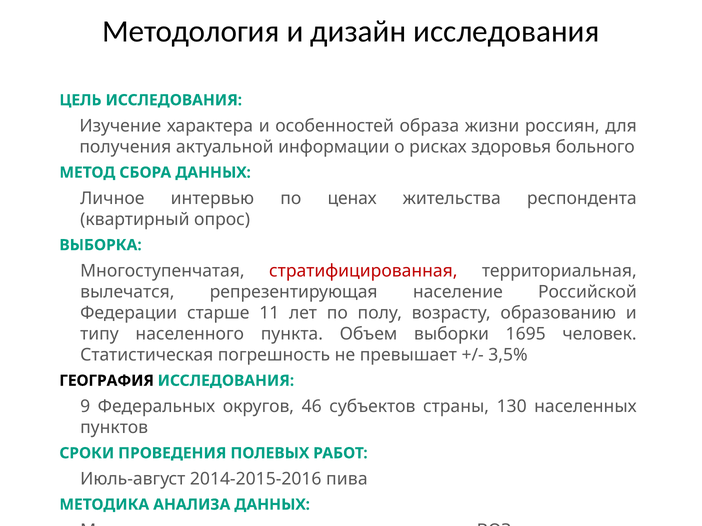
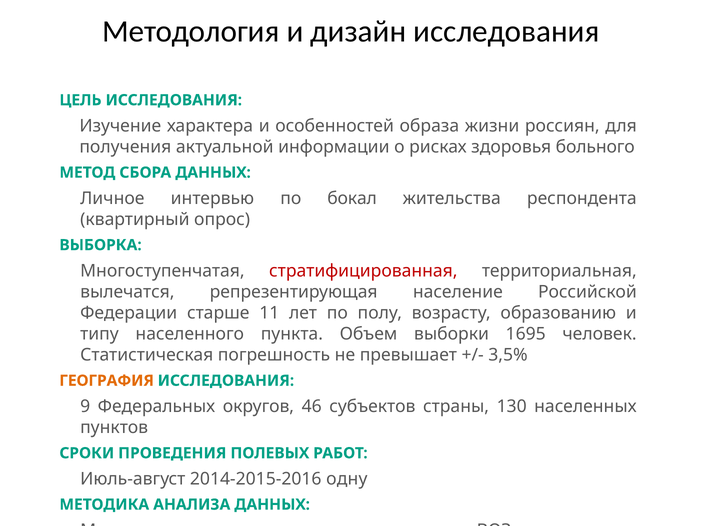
ценах: ценах -> бокал
ГЕОГРАФИЯ colour: black -> orange
пива: пива -> одну
